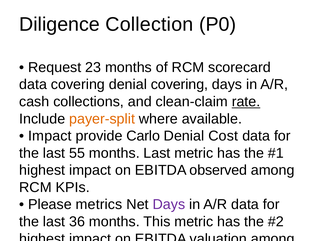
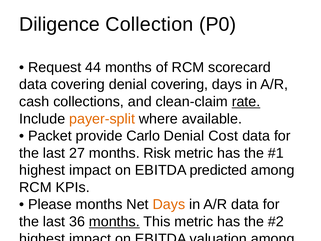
23: 23 -> 44
Impact at (50, 136): Impact -> Packet
55: 55 -> 27
months Last: Last -> Risk
observed: observed -> predicted
Please metrics: metrics -> months
Days at (169, 204) colour: purple -> orange
months at (114, 221) underline: none -> present
